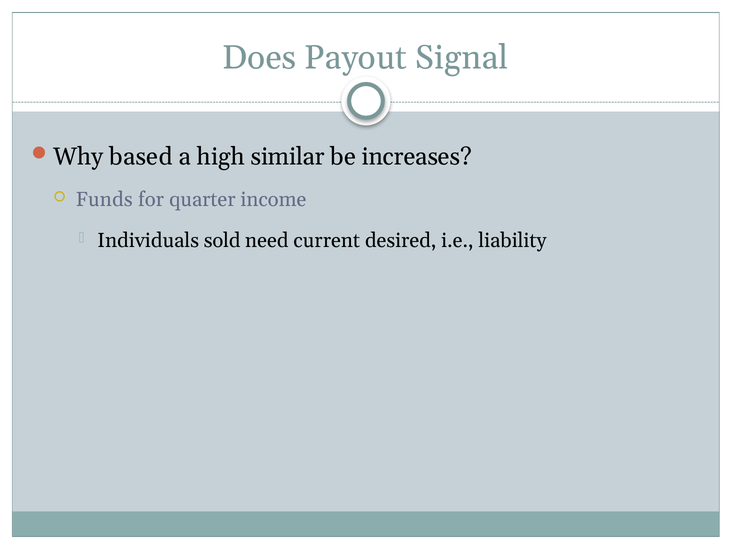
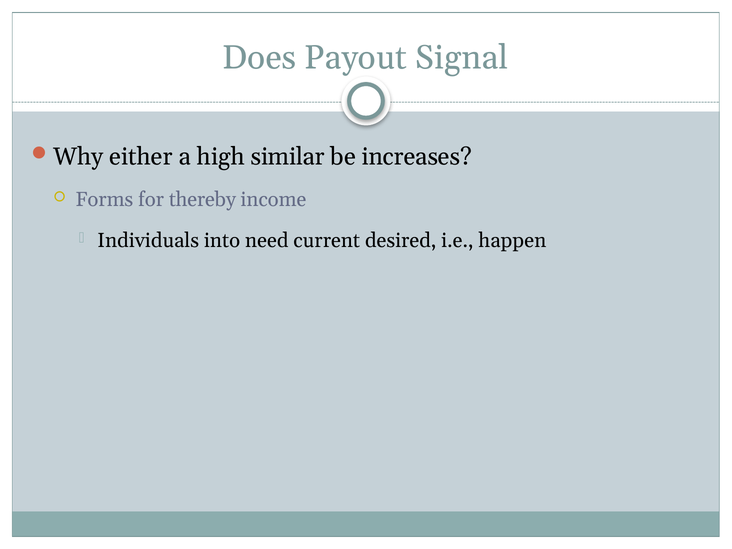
based: based -> either
Funds: Funds -> Forms
quarter: quarter -> thereby
sold: sold -> into
liability: liability -> happen
